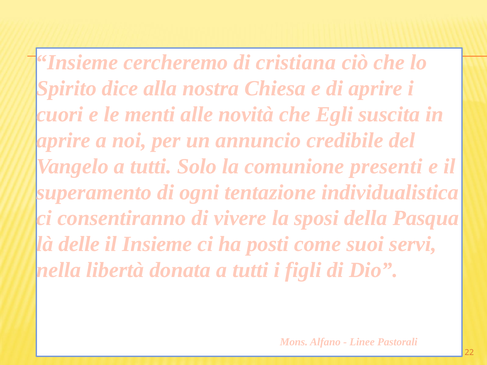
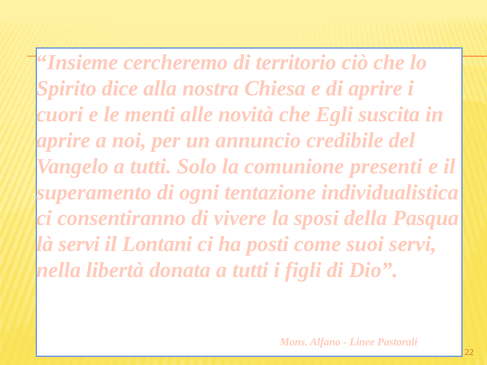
cristiana: cristiana -> territorio
là delle: delle -> servi
il Insieme: Insieme -> Lontani
